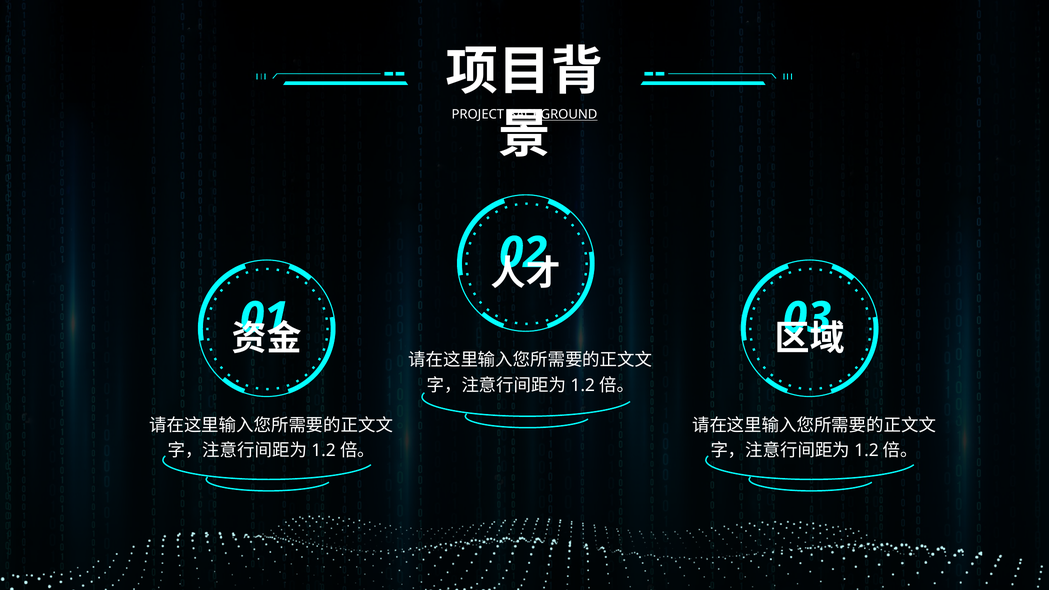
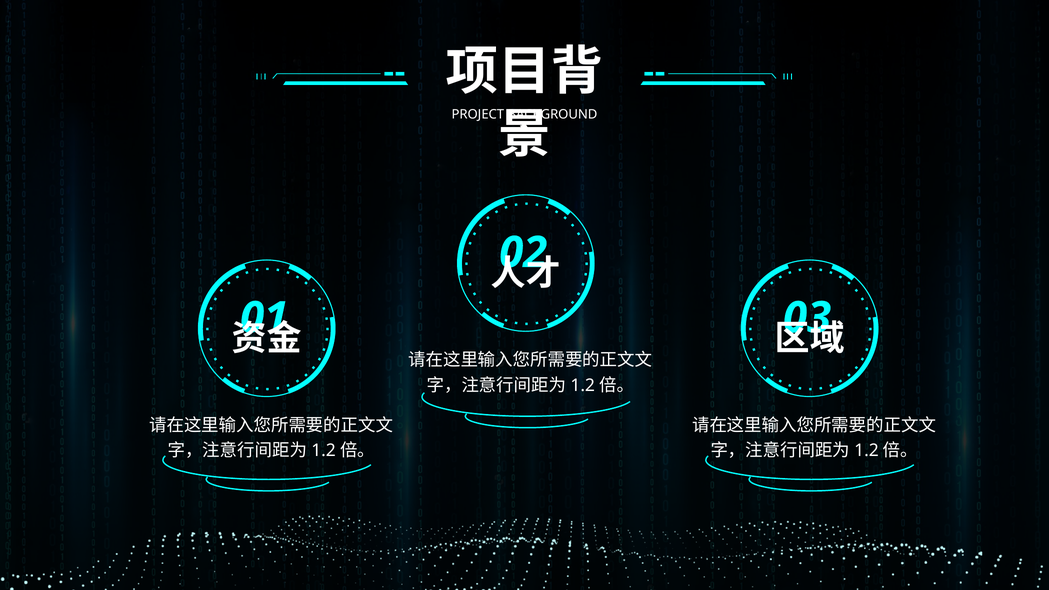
BACKGROUND underline: present -> none
